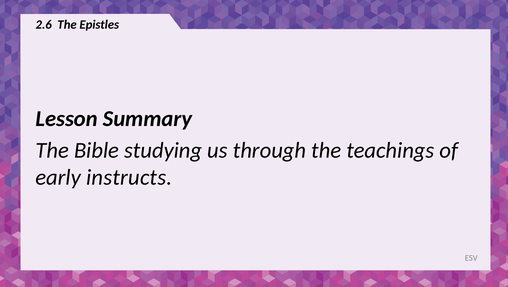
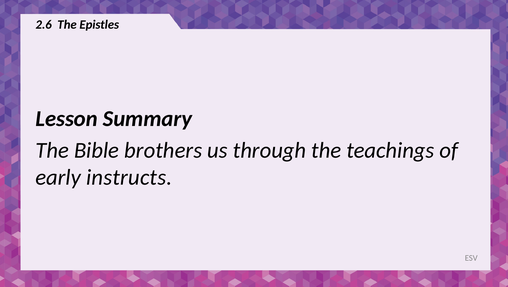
studying: studying -> brothers
